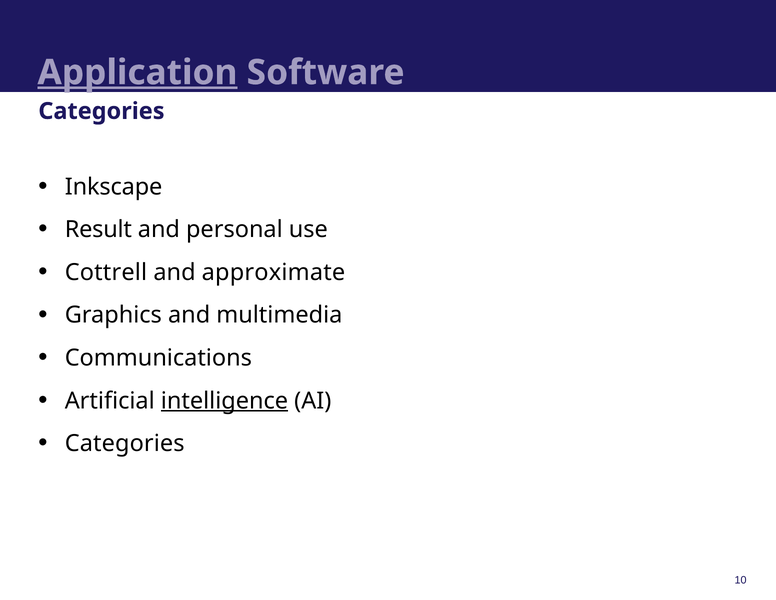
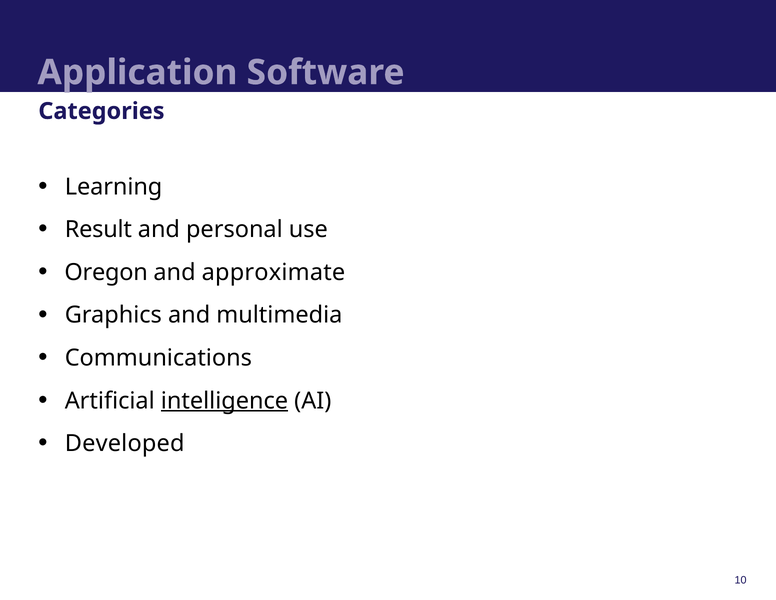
Application underline: present -> none
Inkscape: Inkscape -> Learning
Cottrell: Cottrell -> Oregon
Categories at (125, 443): Categories -> Developed
